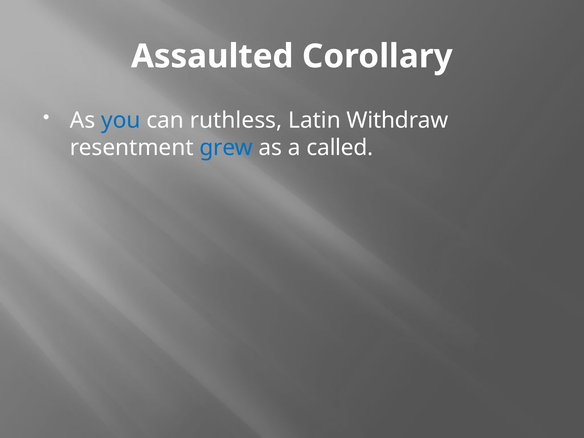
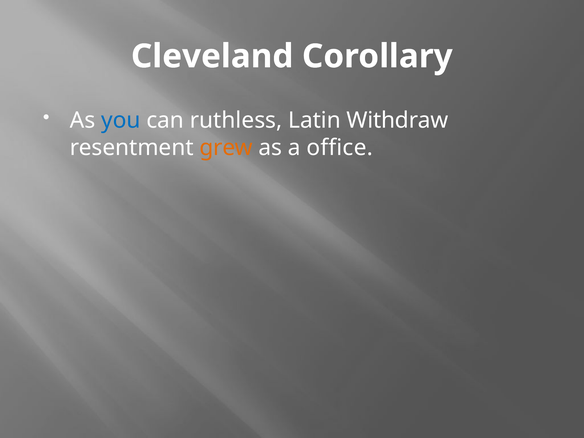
Assaulted: Assaulted -> Cleveland
grew colour: blue -> orange
called: called -> office
